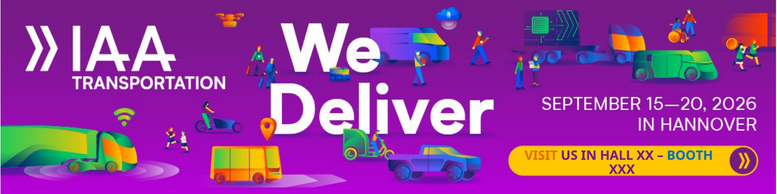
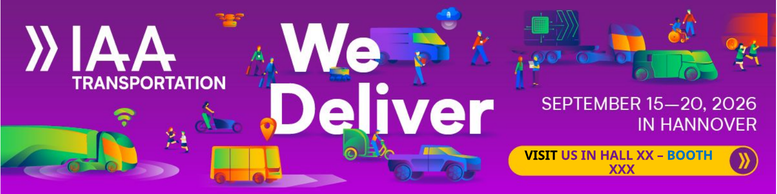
VISIT colour: orange -> black
